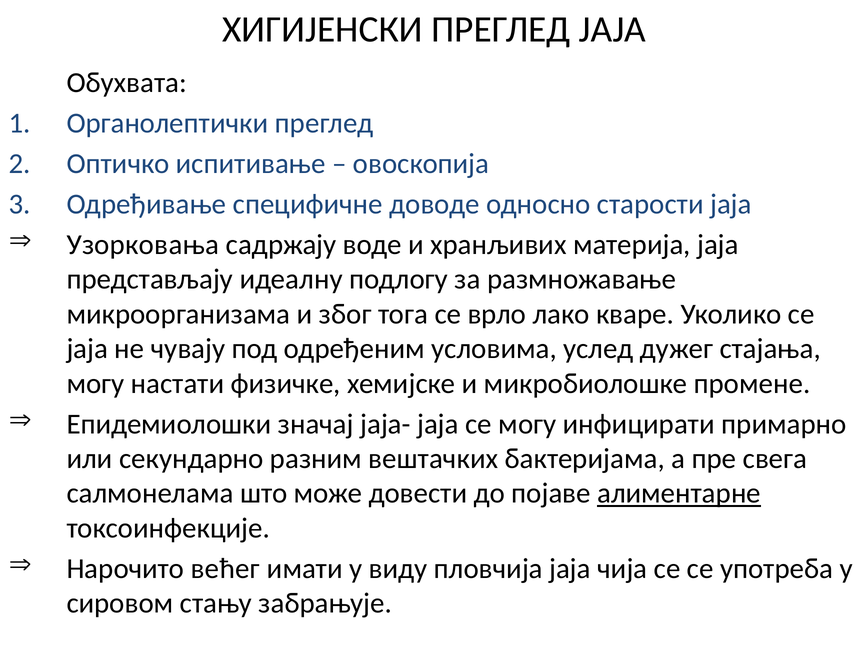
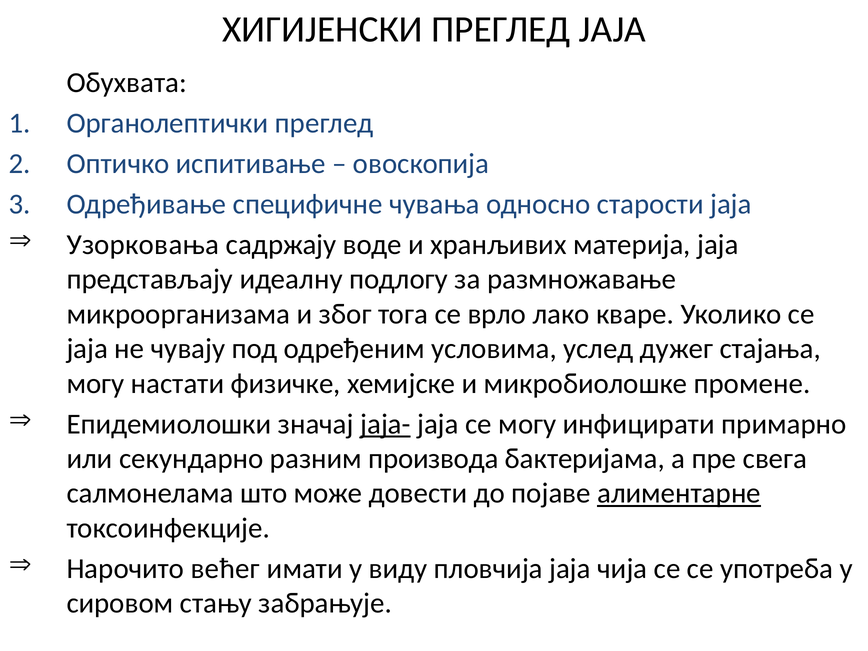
доводе: доводе -> чувања
јаја- underline: none -> present
вештачких: вештачких -> производа
